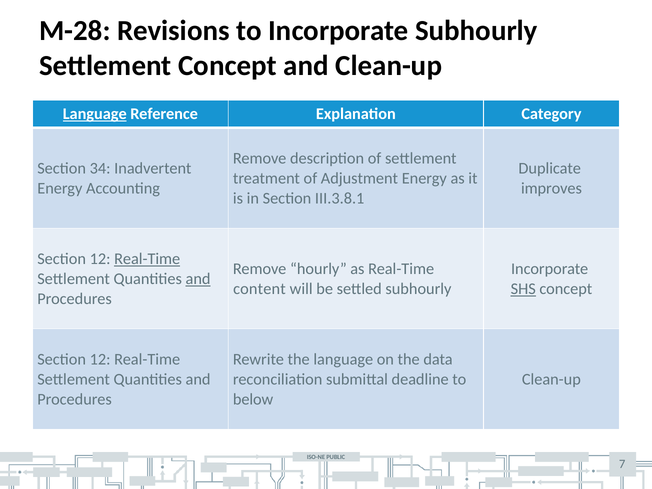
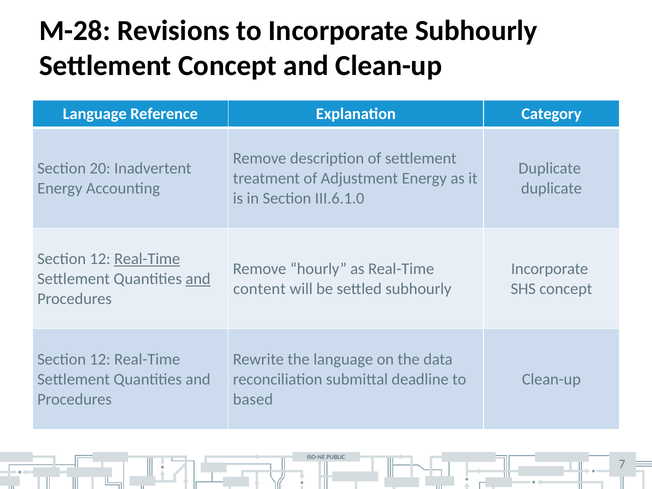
Language at (95, 114) underline: present -> none
34: 34 -> 20
improves at (551, 188): improves -> duplicate
III.3.8.1: III.3.8.1 -> III.6.1.0
SHS underline: present -> none
below: below -> based
